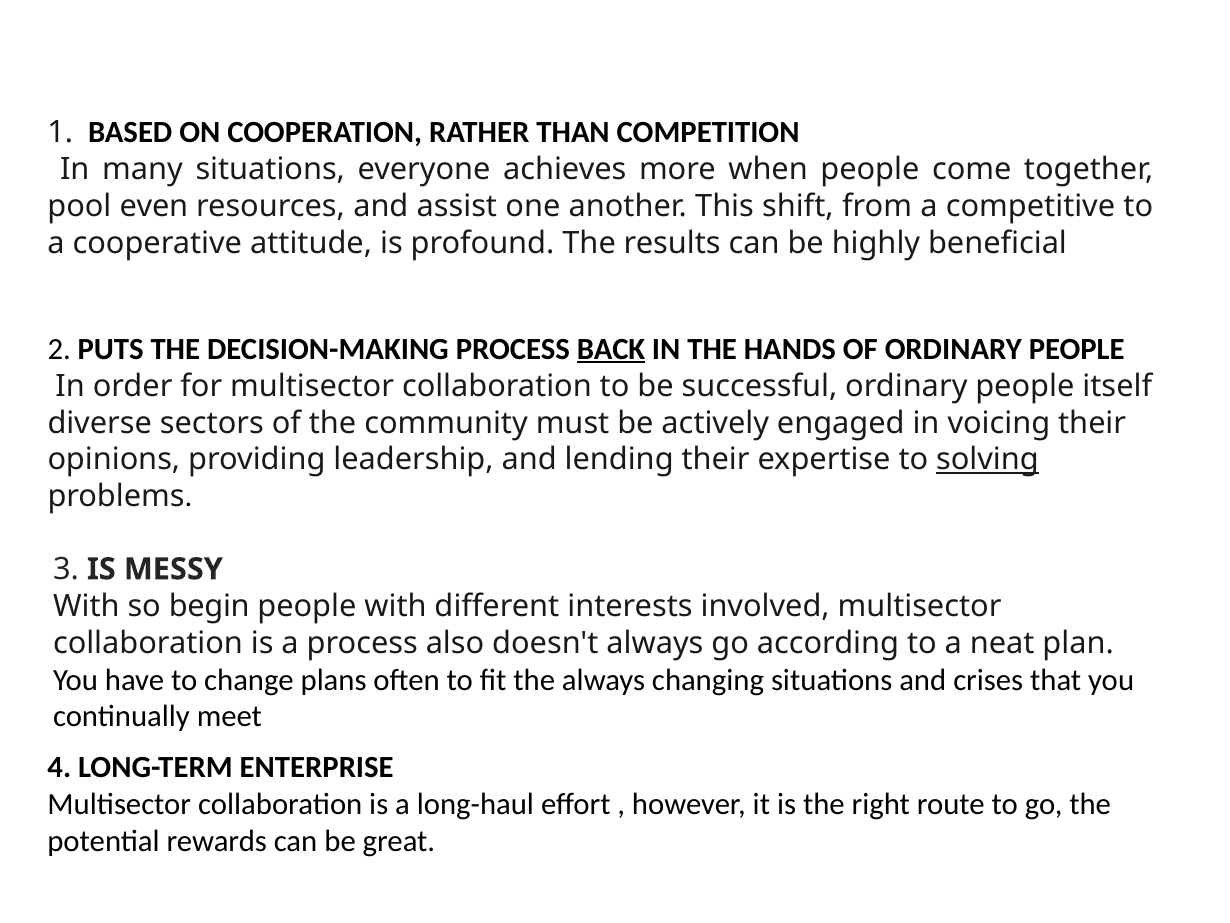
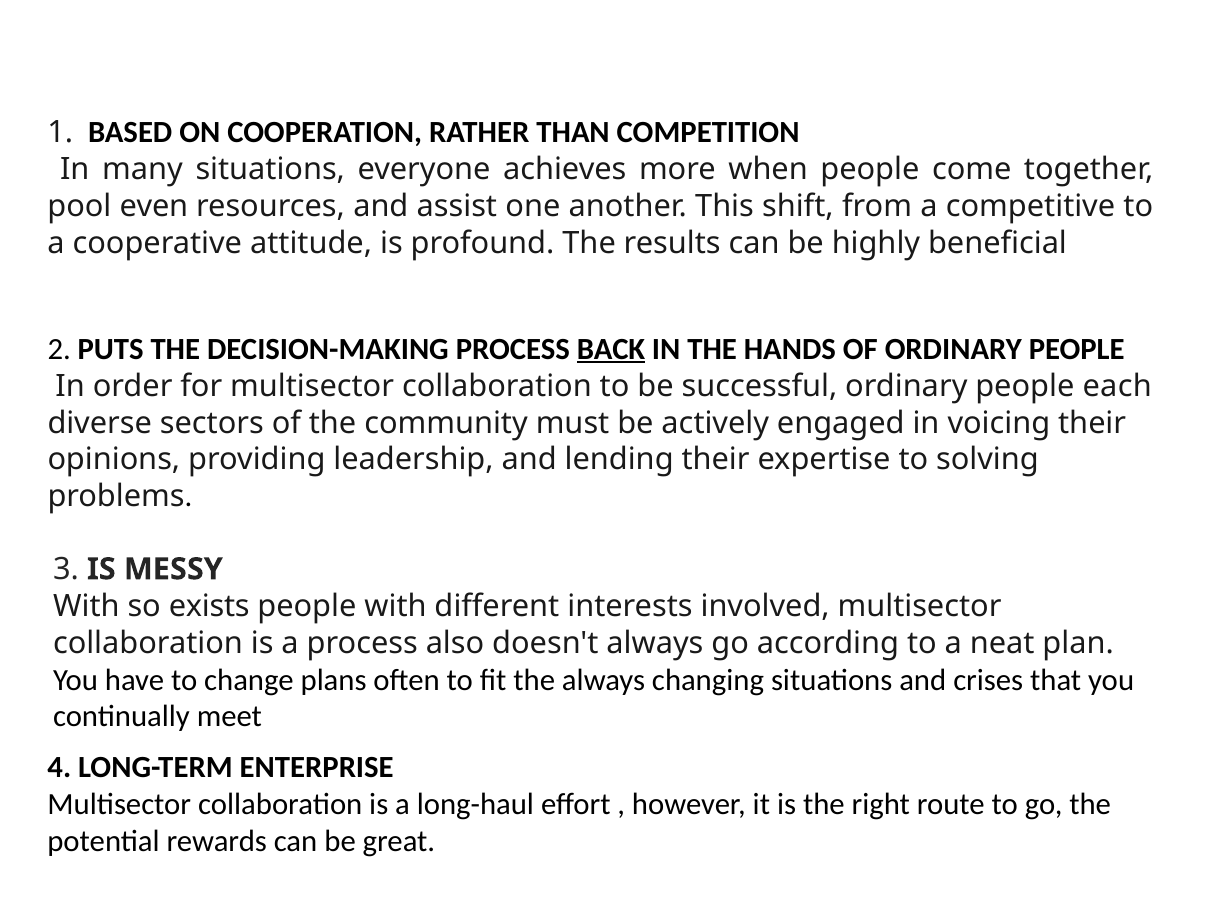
itself: itself -> each
solving underline: present -> none
begin: begin -> exists
